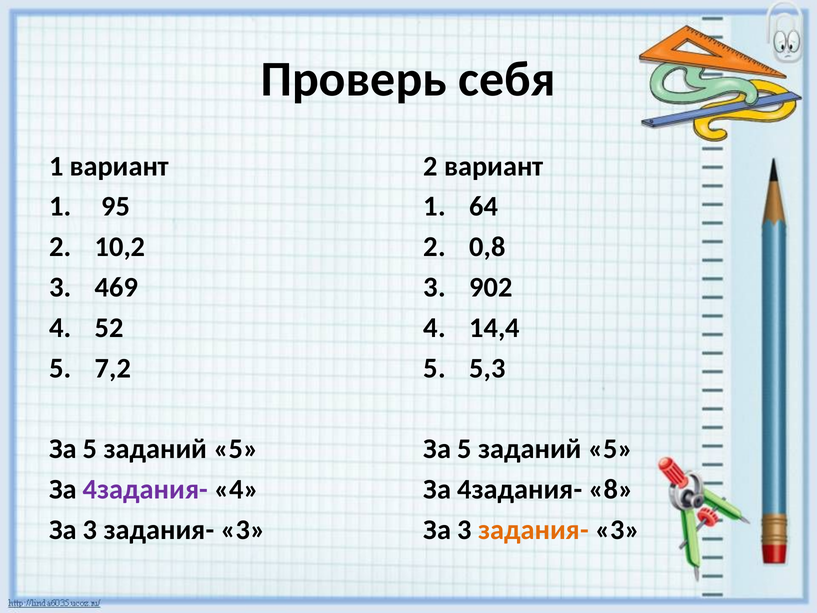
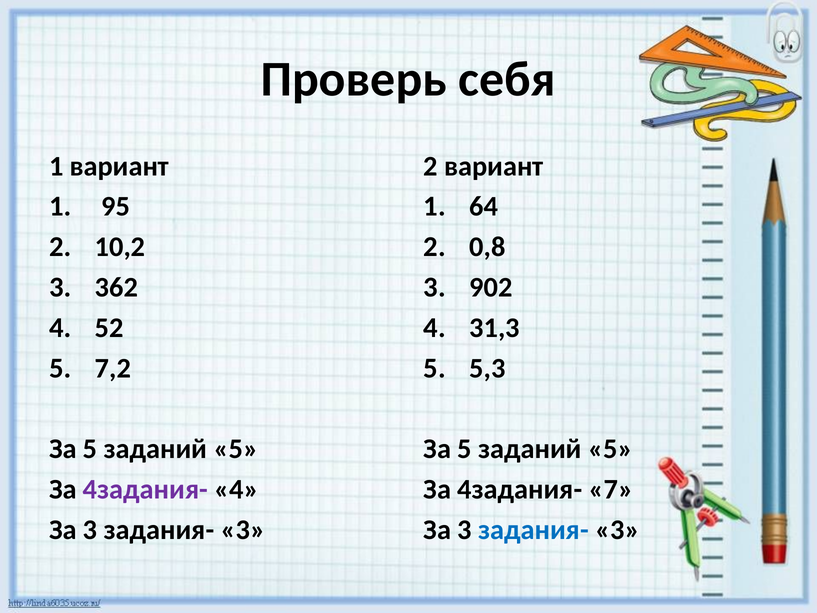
469: 469 -> 362
14,4: 14,4 -> 31,3
8: 8 -> 7
задания- at (533, 530) colour: orange -> blue
